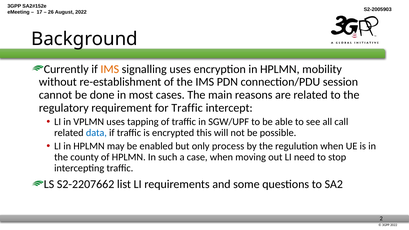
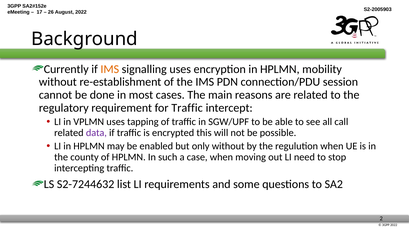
data colour: blue -> purple
only process: process -> without
S2-2207662: S2-2207662 -> S2-7244632
